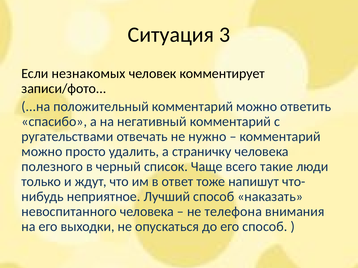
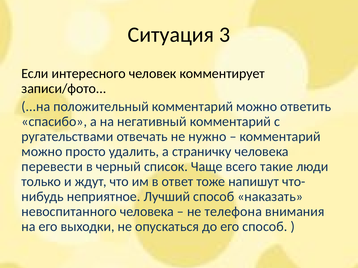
незнакомых: незнакомых -> интересного
полезного: полезного -> перевести
